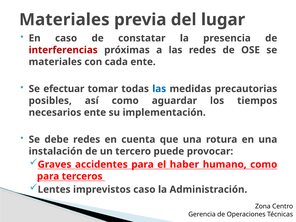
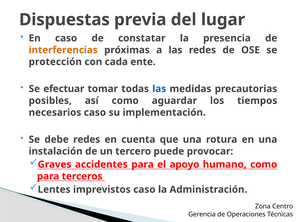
Materiales at (64, 20): Materiales -> Dispuestas
interferencias colour: red -> orange
materiales at (55, 62): materiales -> protección
necesarios ente: ente -> caso
haber: haber -> apoyo
